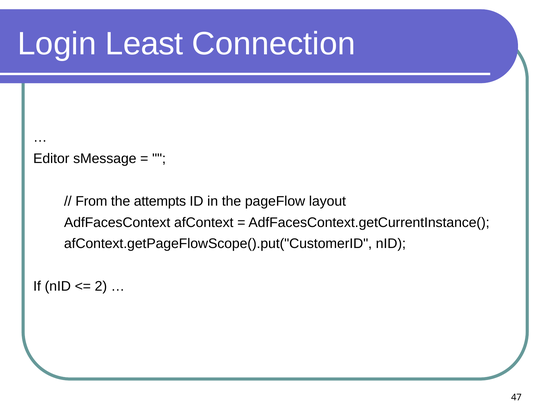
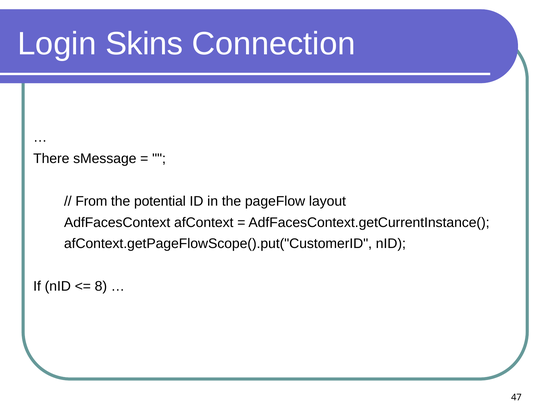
Least: Least -> Skins
Editor: Editor -> There
attempts: attempts -> potential
2: 2 -> 8
